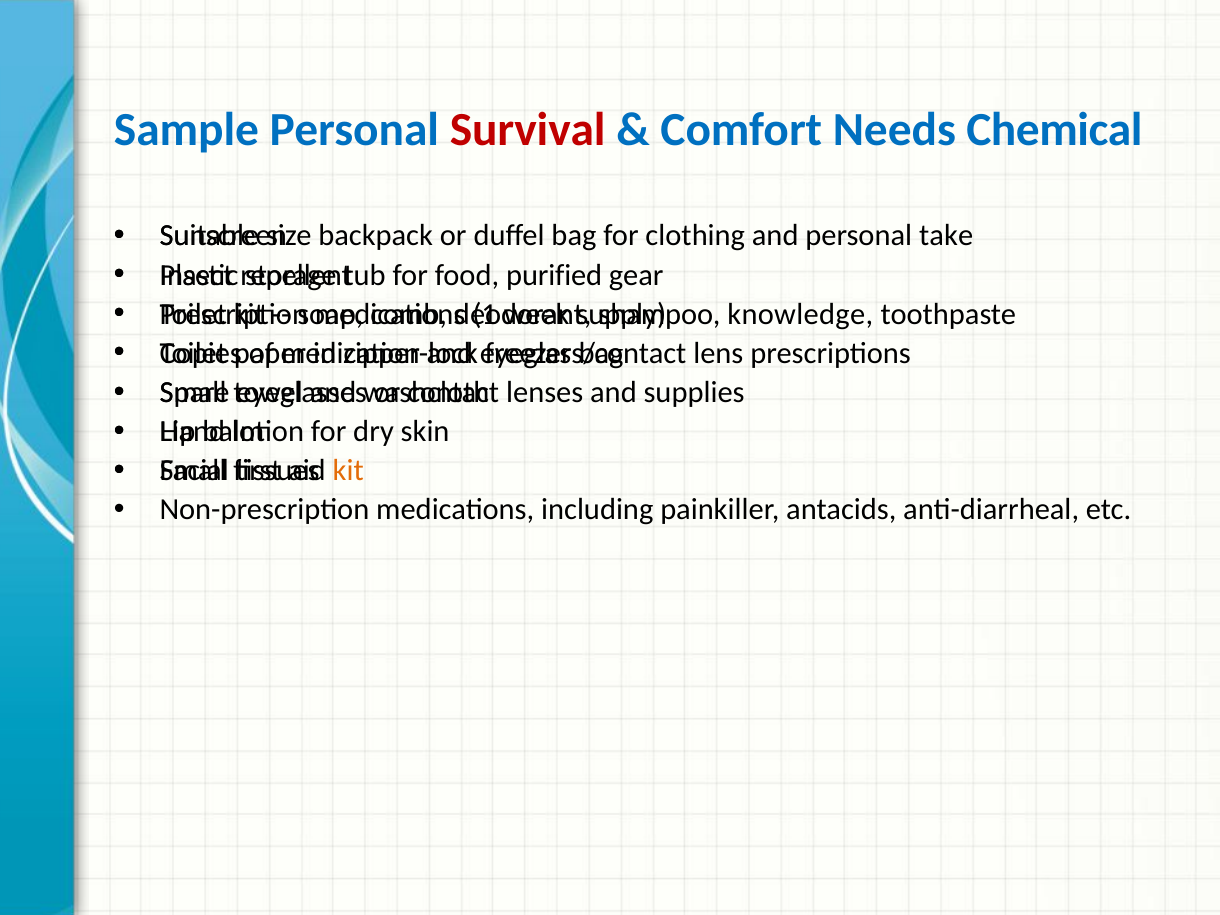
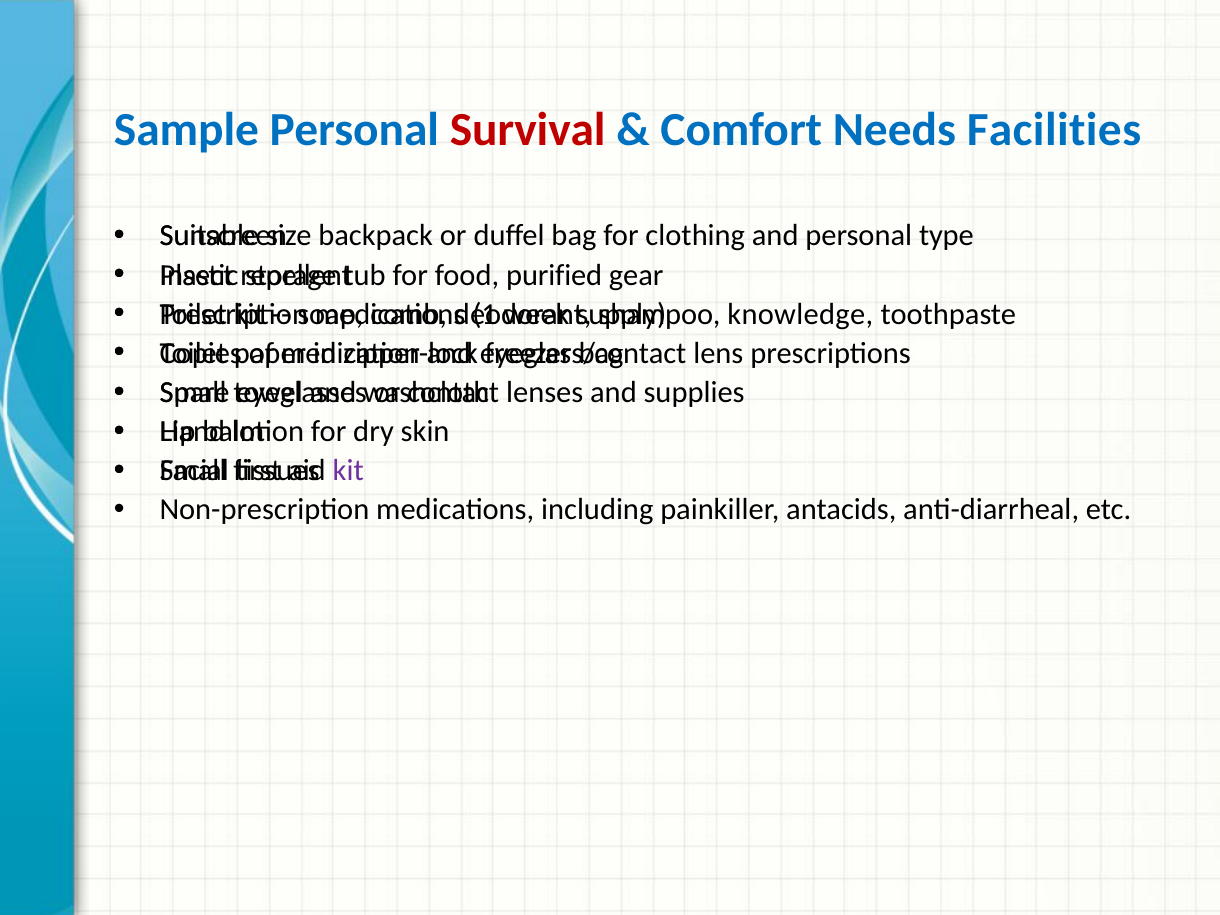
Chemical: Chemical -> Facilities
take: take -> type
kit at (348, 470) colour: orange -> purple
